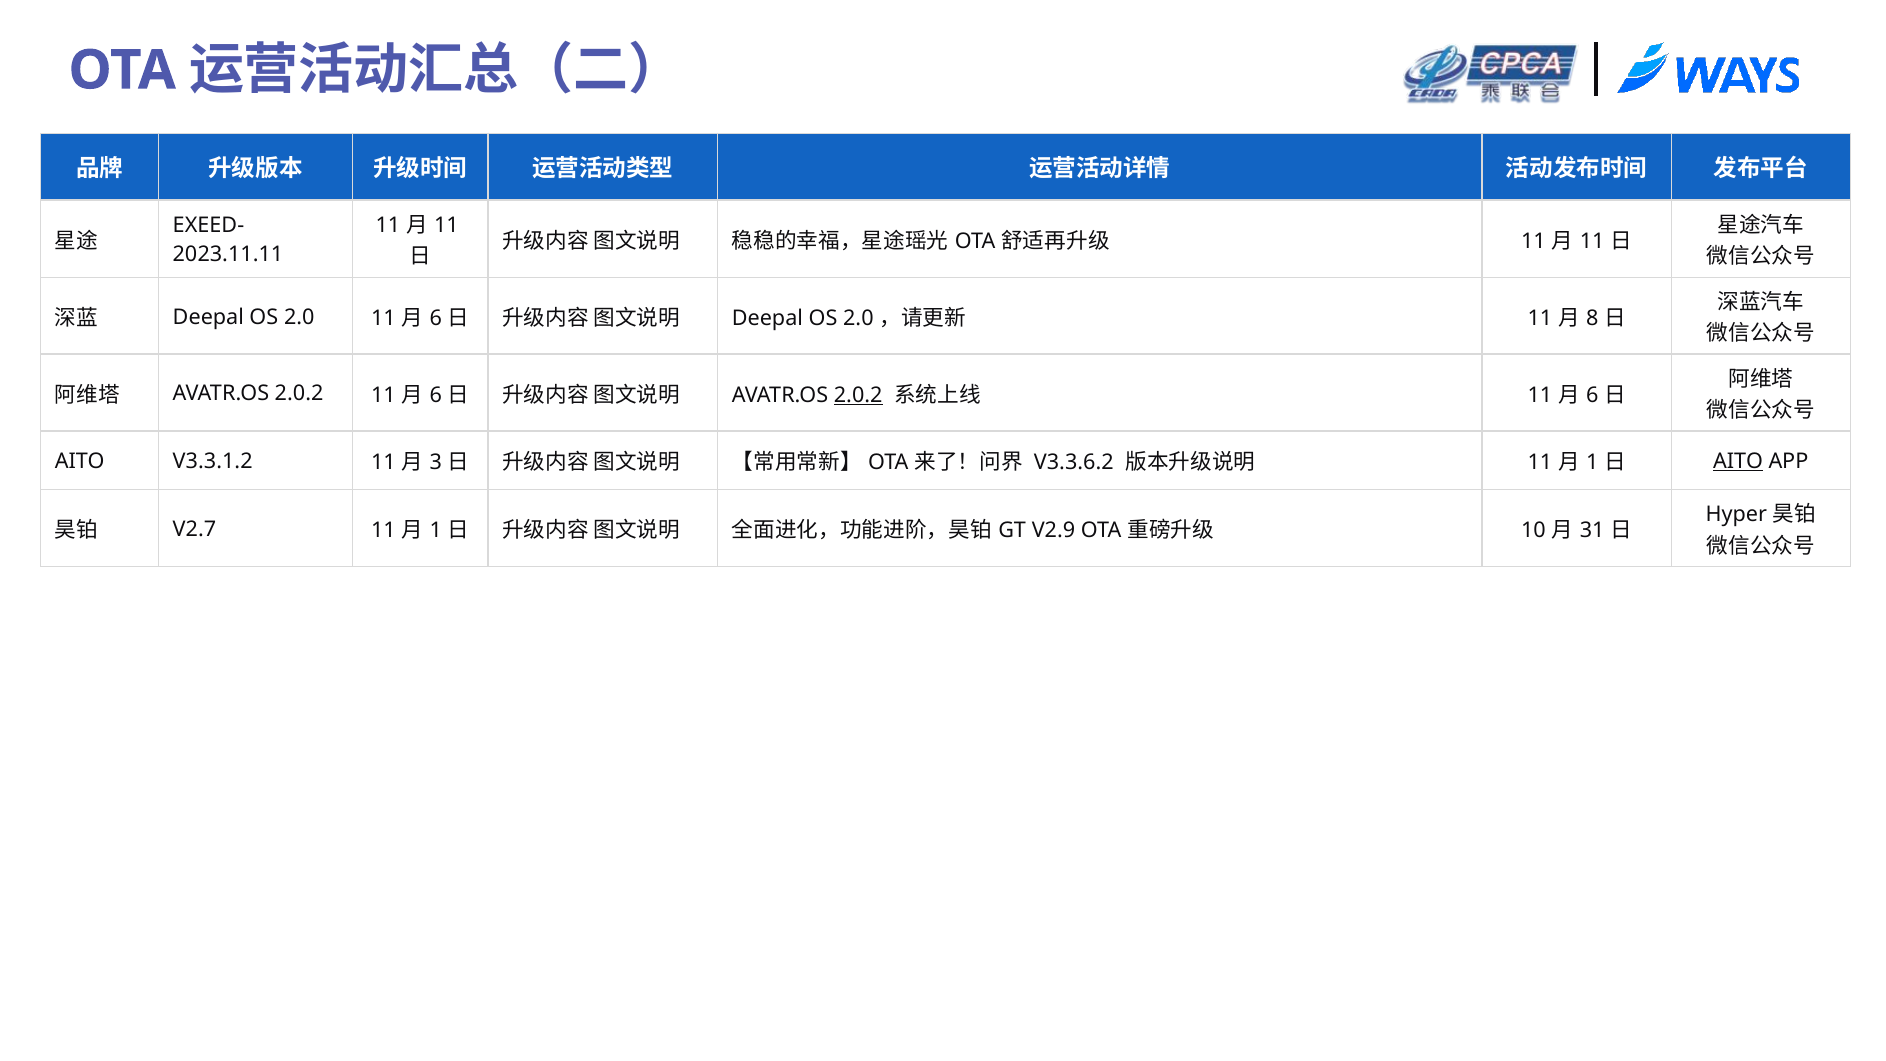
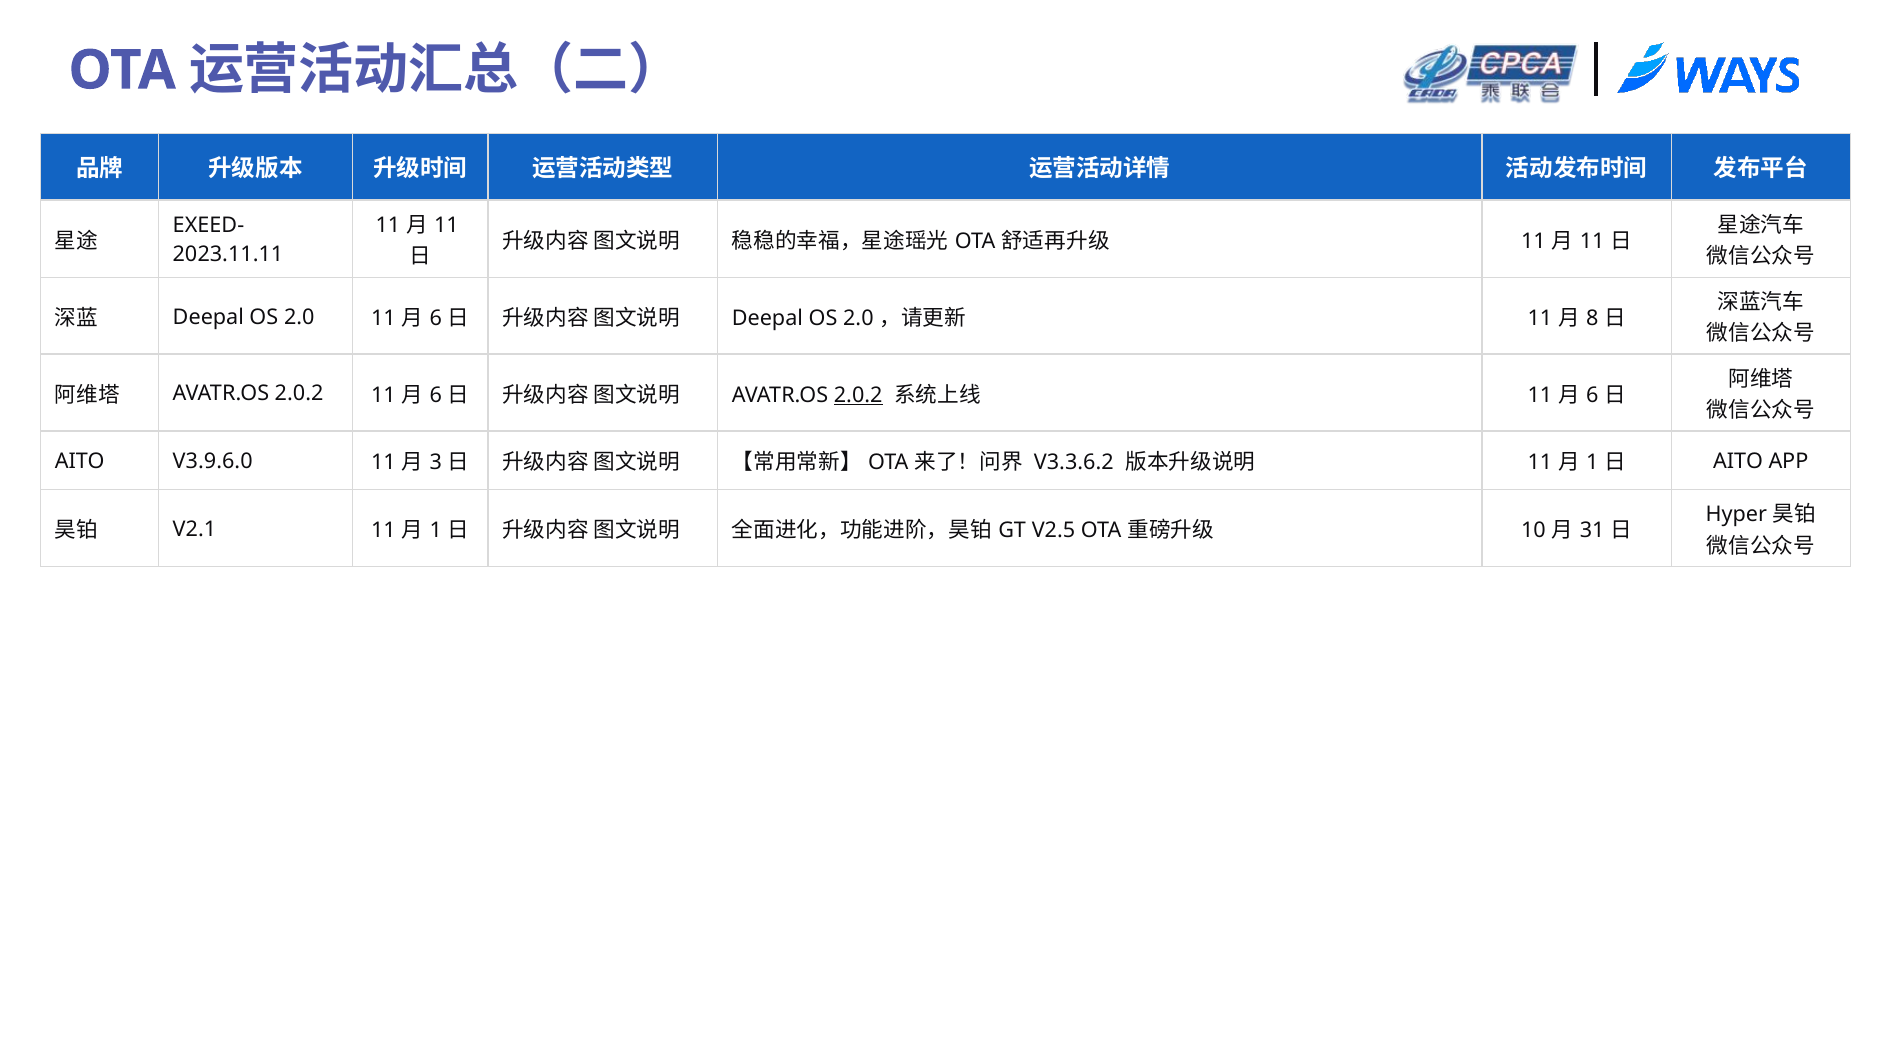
V3.3.1.2: V3.3.1.2 -> V3.9.6.0
AITO at (1738, 461) underline: present -> none
V2.7: V2.7 -> V2.1
V2.9: V2.9 -> V2.5
